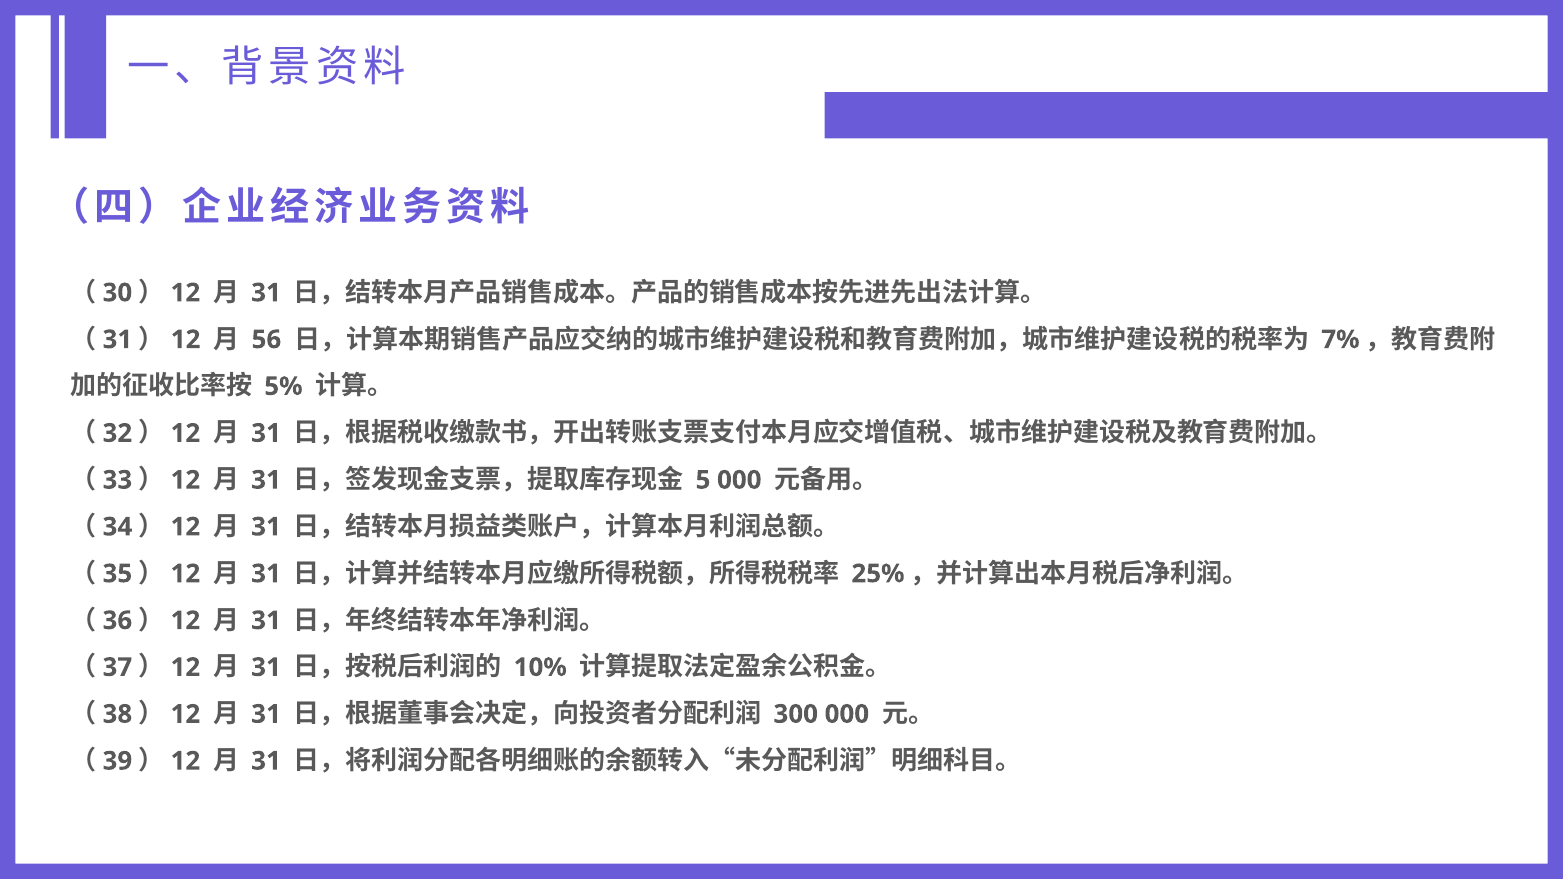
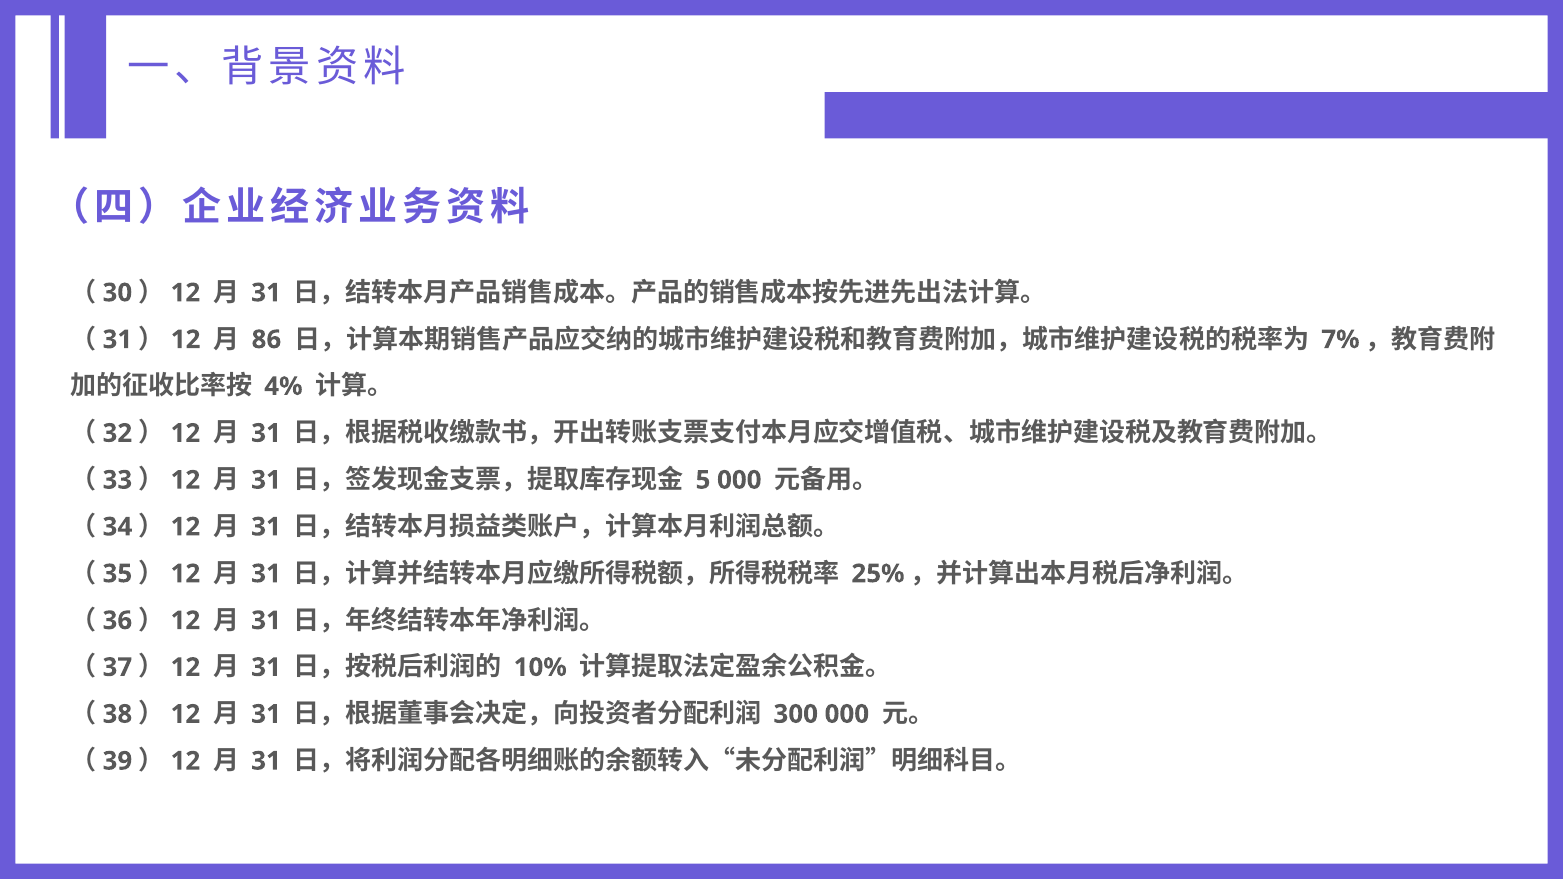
56: 56 -> 86
5%: 5% -> 4%
